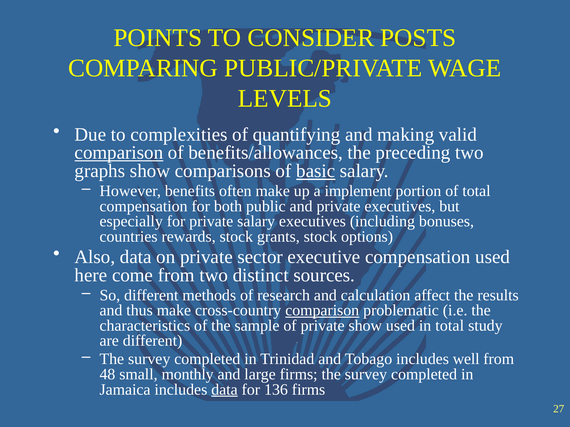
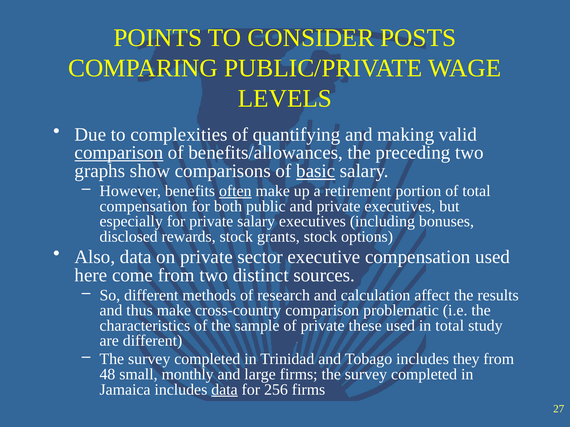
often underline: none -> present
implement: implement -> retirement
countries: countries -> disclosed
comparison at (322, 311) underline: present -> none
private show: show -> these
well: well -> they
136: 136 -> 256
